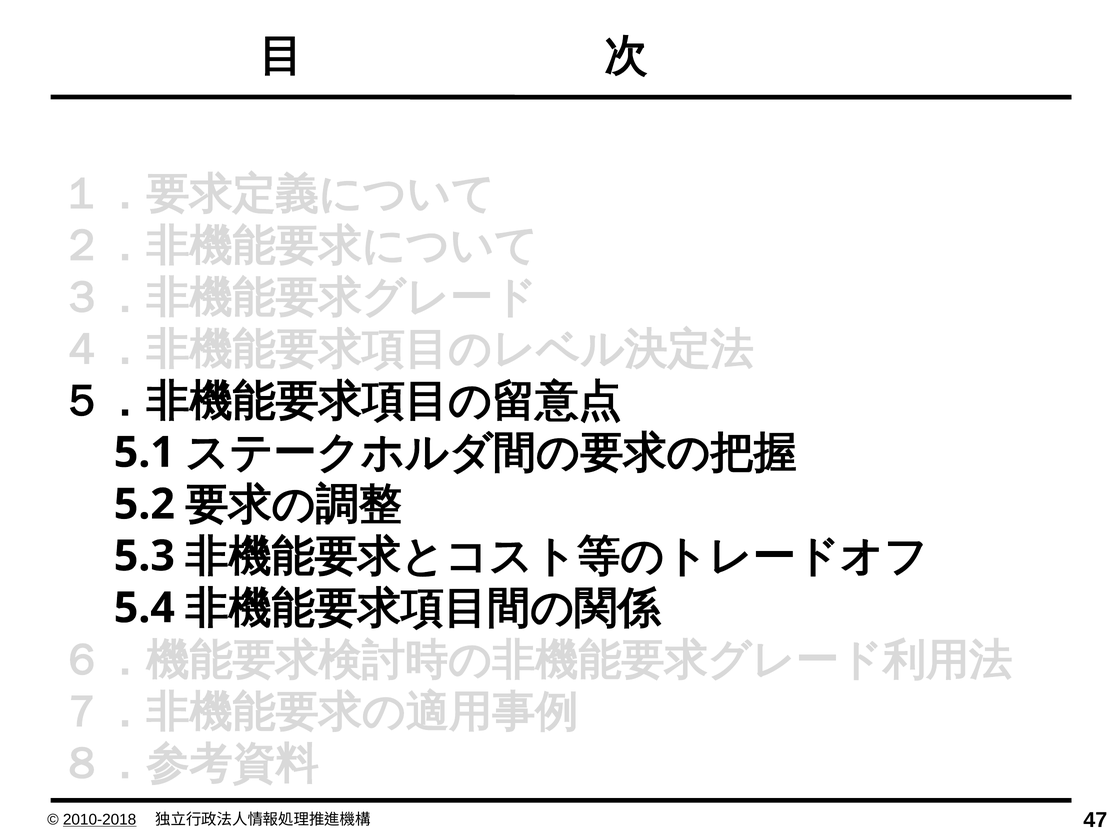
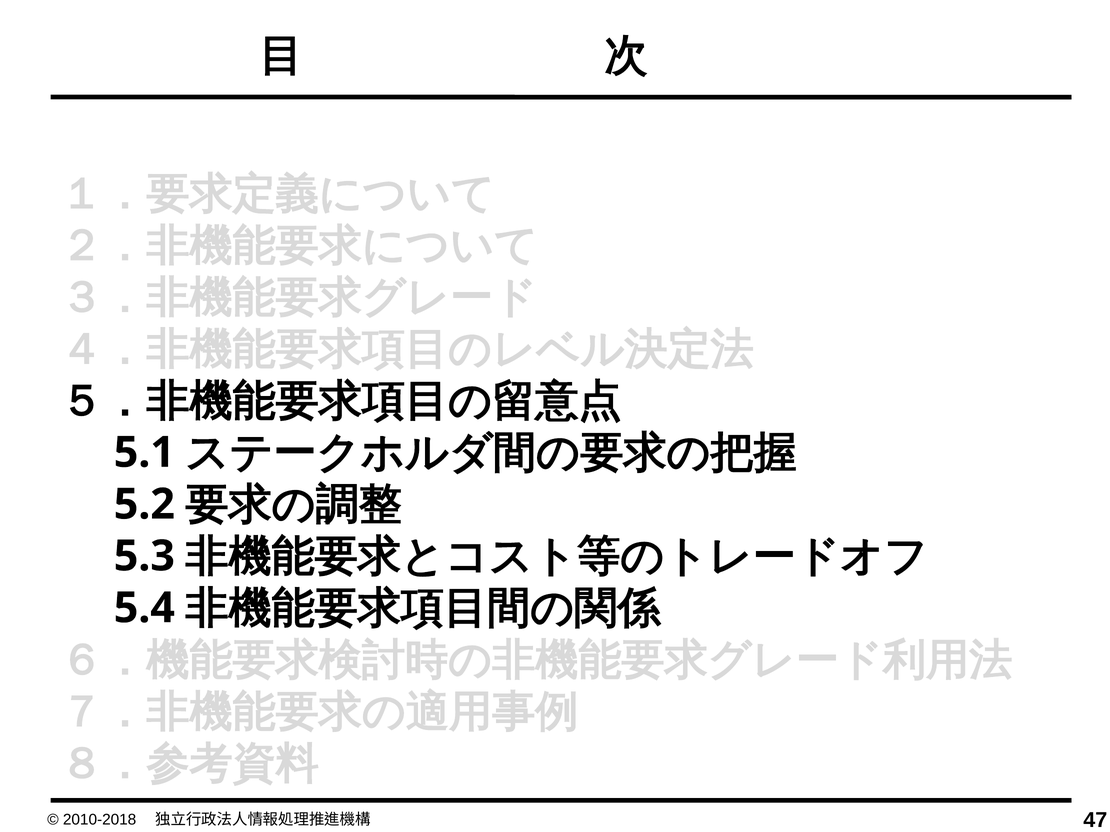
2010-2018 underline: present -> none
